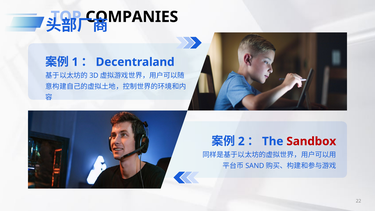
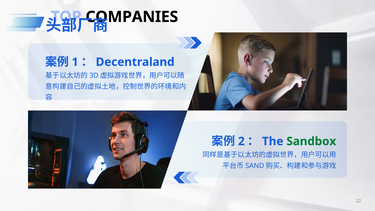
Sandbox colour: red -> green
